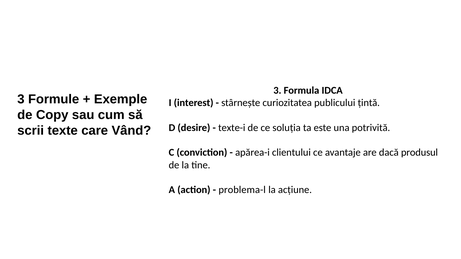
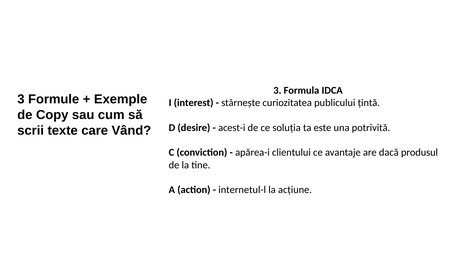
texte-i: texte-i -> acest-i
problema-l: problema-l -> internetul-l
